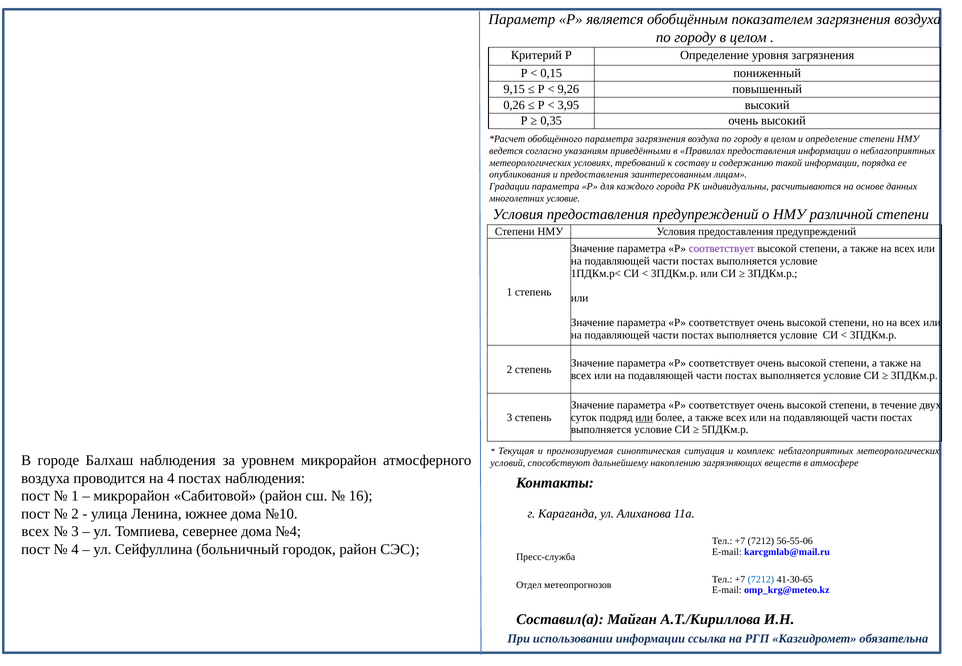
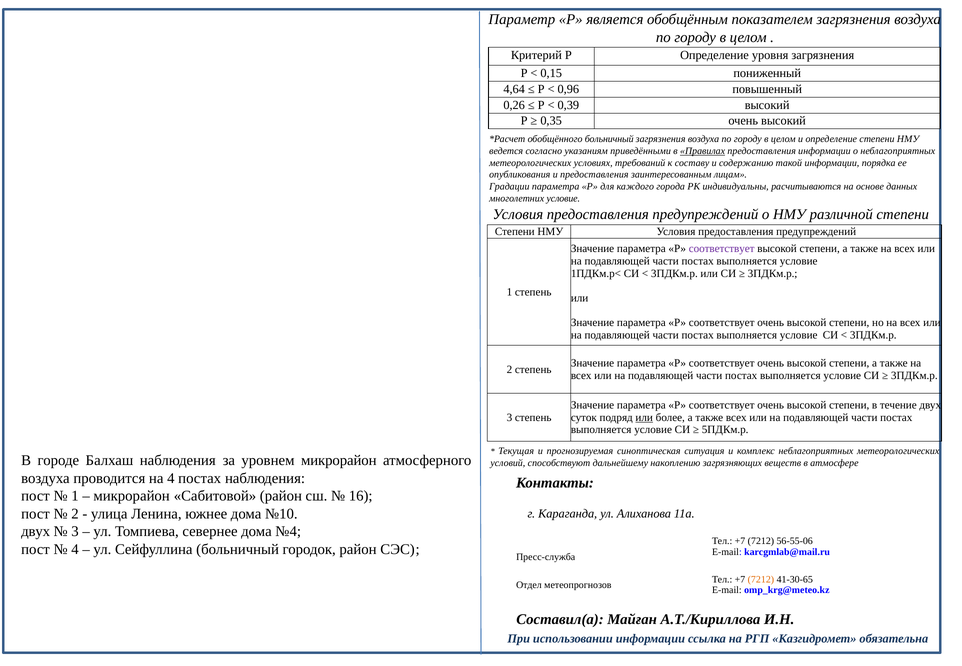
9,15: 9,15 -> 4,64
9,26: 9,26 -> 0,96
3,95: 3,95 -> 0,39
обобщённого параметра: параметра -> больничный
Правилах underline: none -> present
всех at (35, 532): всех -> двух
7212 at (761, 579) colour: blue -> orange
